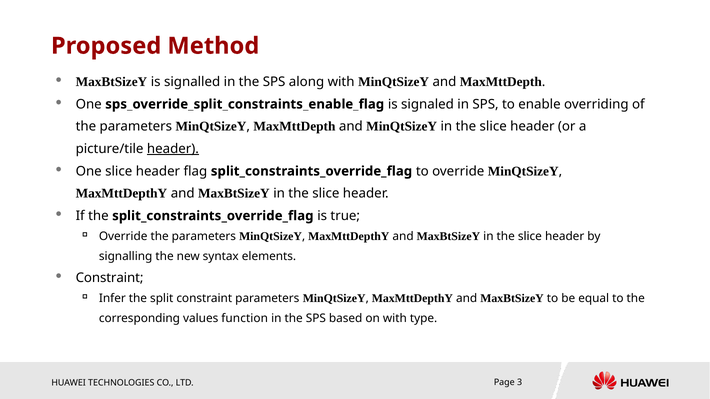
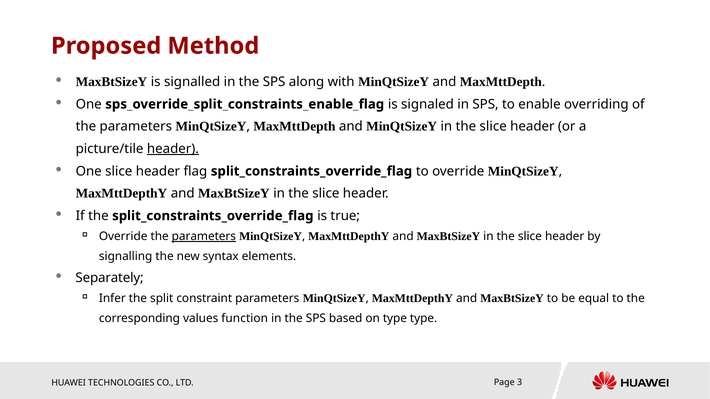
parameters at (204, 237) underline: none -> present
Constraint at (110, 278): Constraint -> Separately
on with: with -> type
